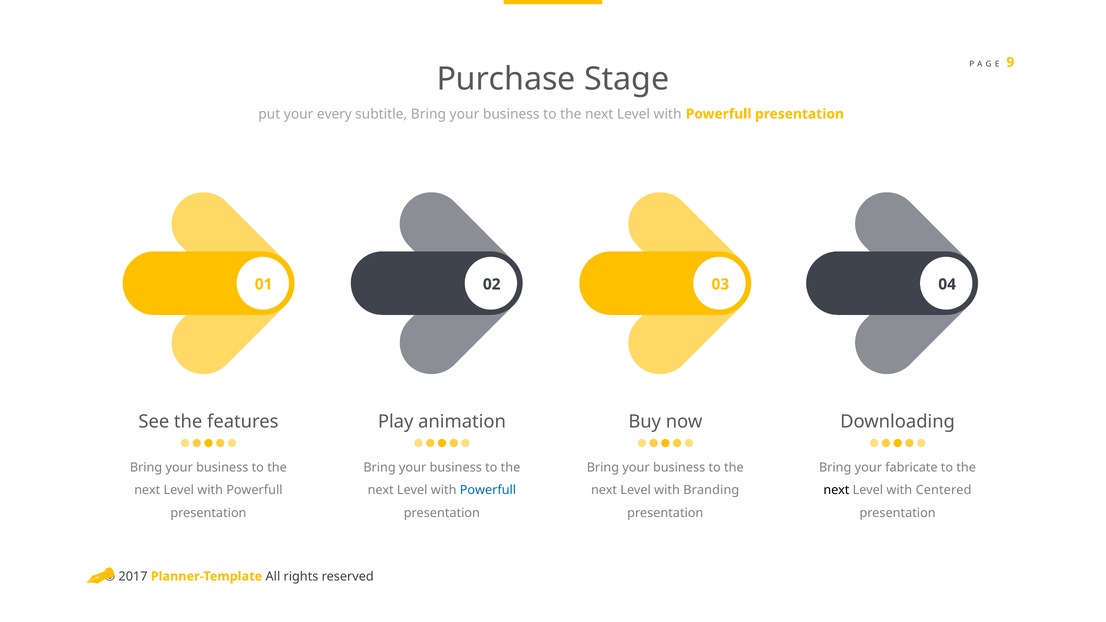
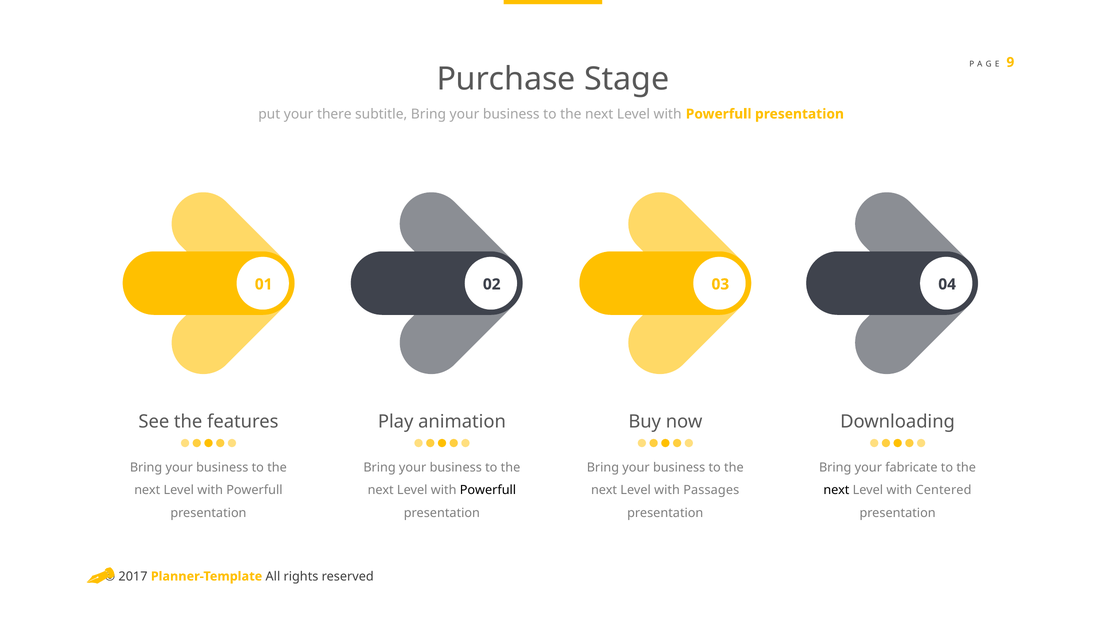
every: every -> there
Powerfull at (488, 490) colour: blue -> black
Branding: Branding -> Passages
